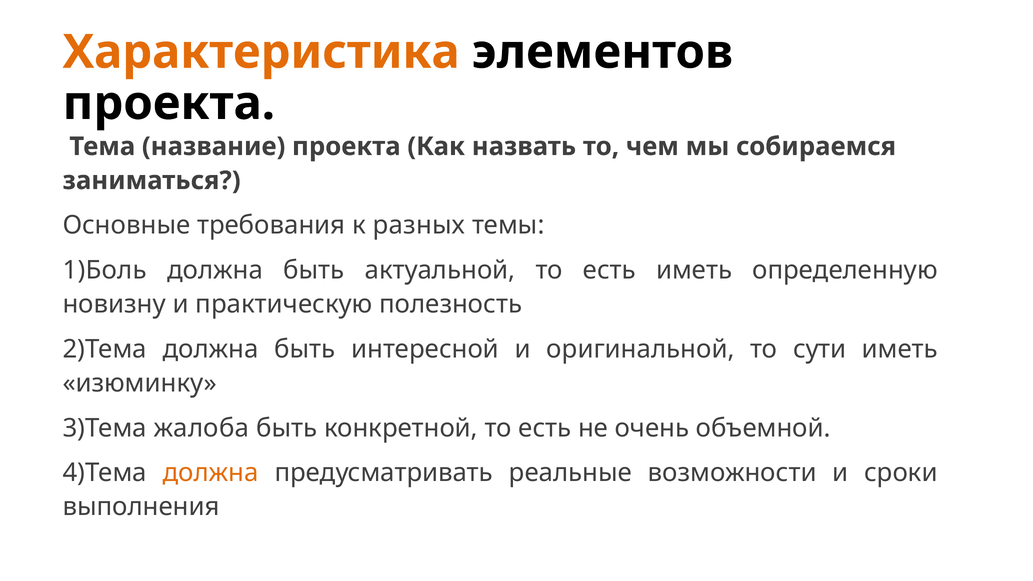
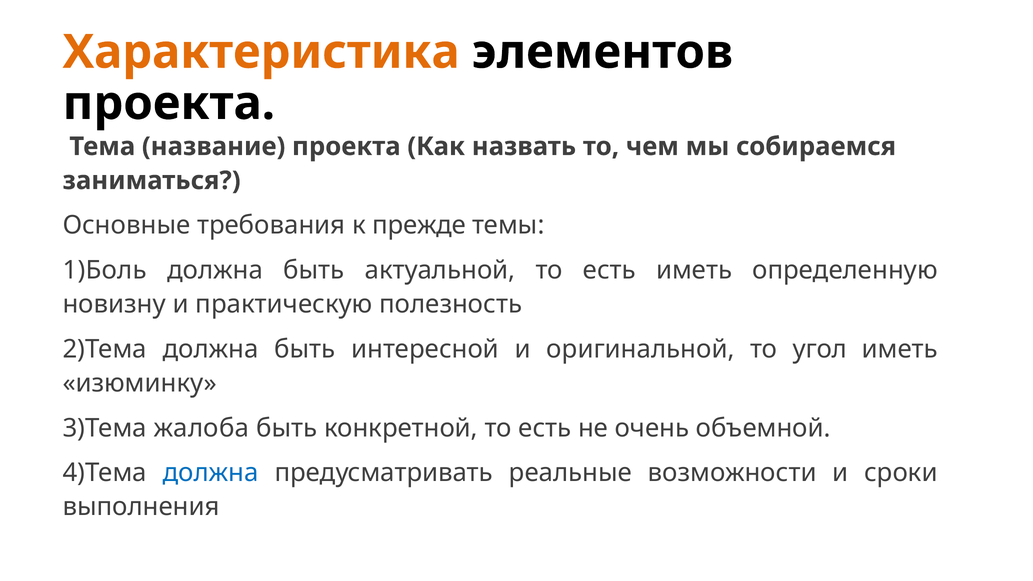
разных: разных -> прежде
сути: сути -> угол
должна at (211, 473) colour: orange -> blue
